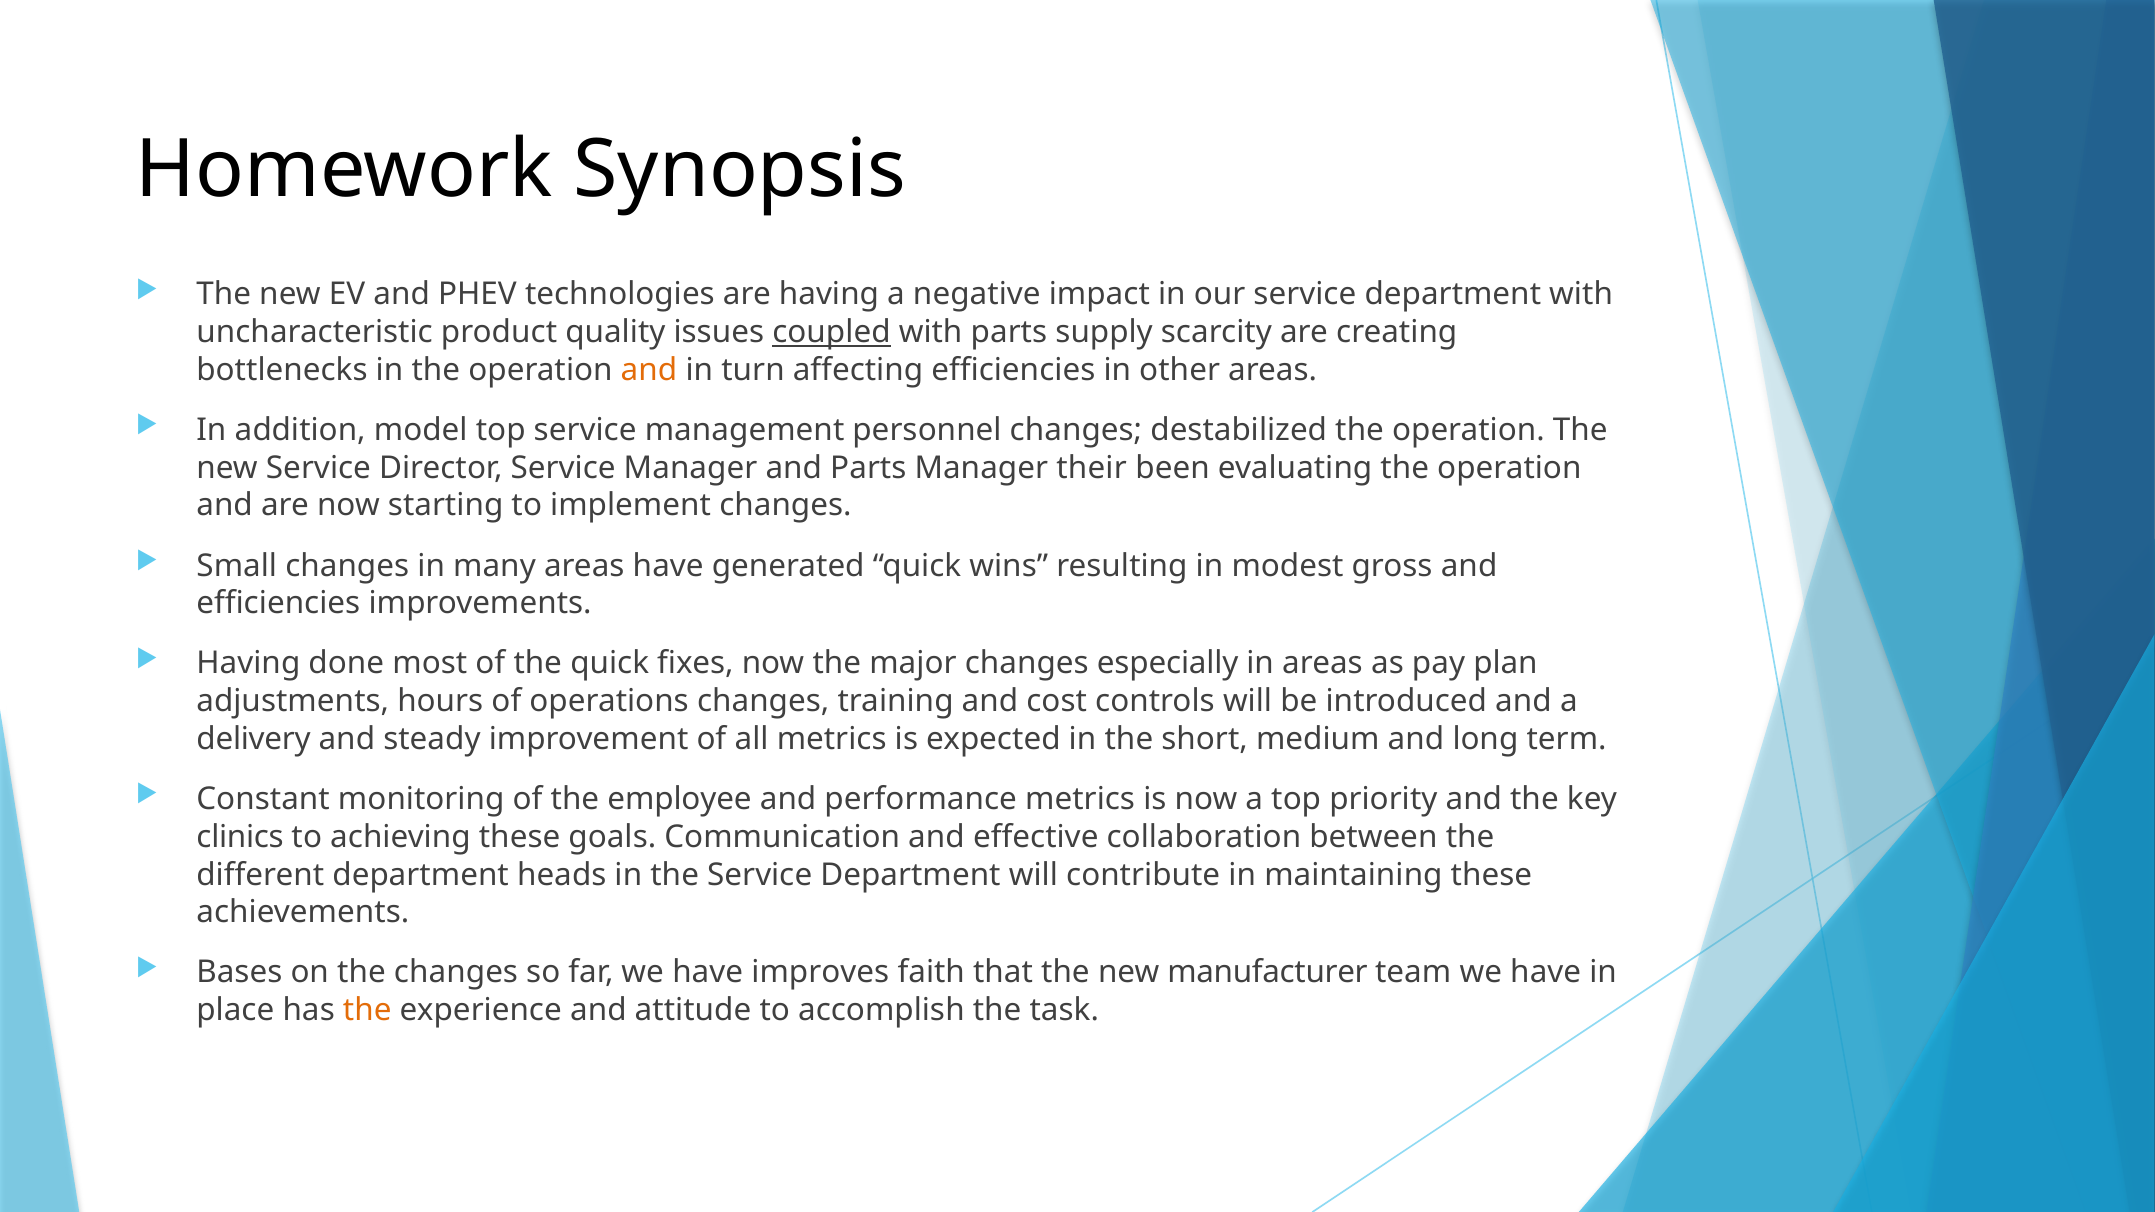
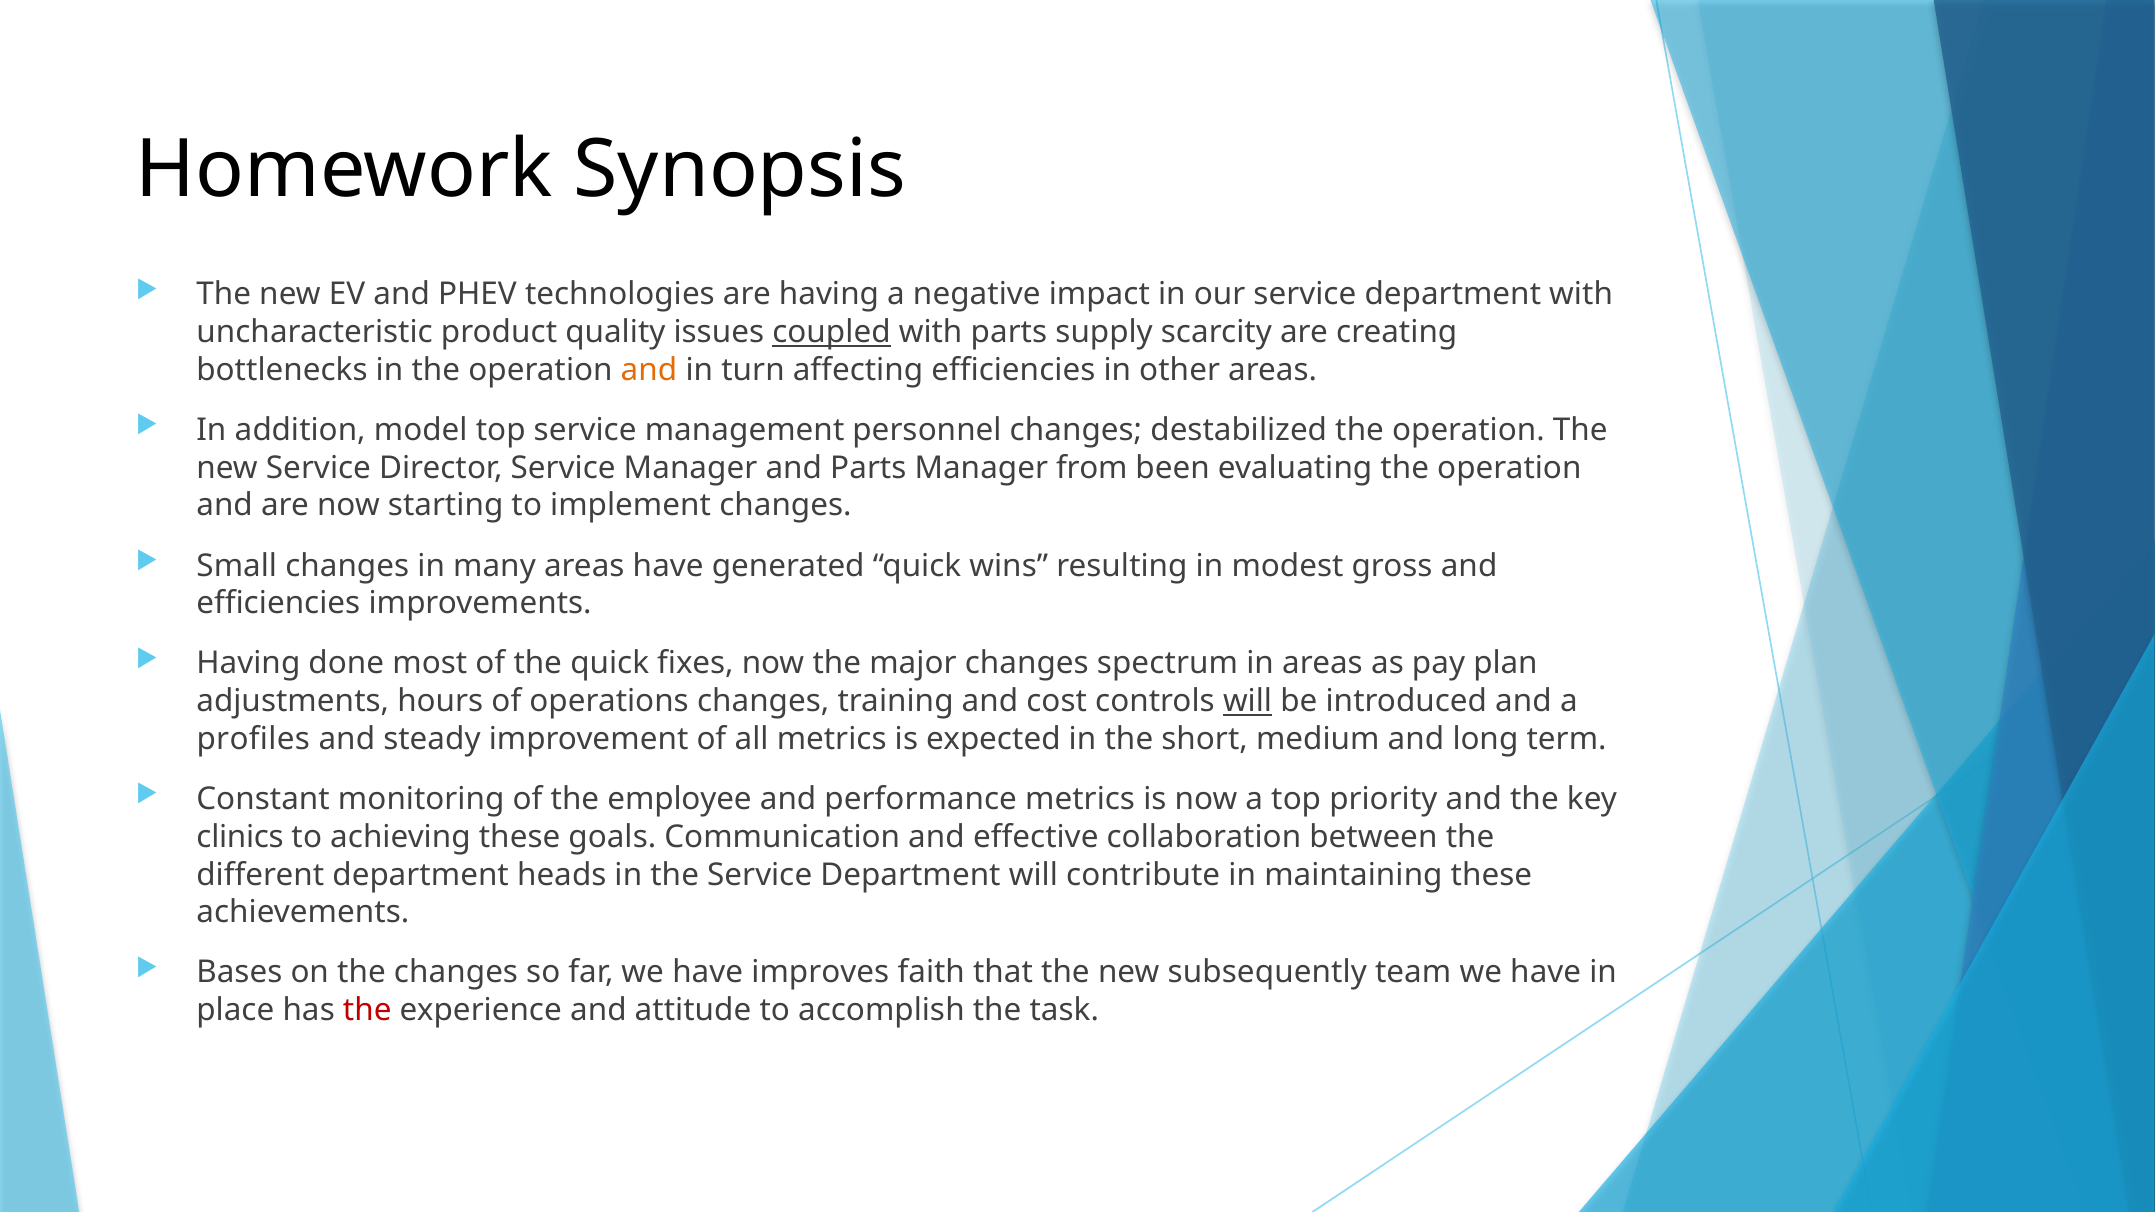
their: their -> from
especially: especially -> spectrum
will at (1248, 701) underline: none -> present
delivery: delivery -> profiles
manufacturer: manufacturer -> subsequently
the at (367, 1010) colour: orange -> red
